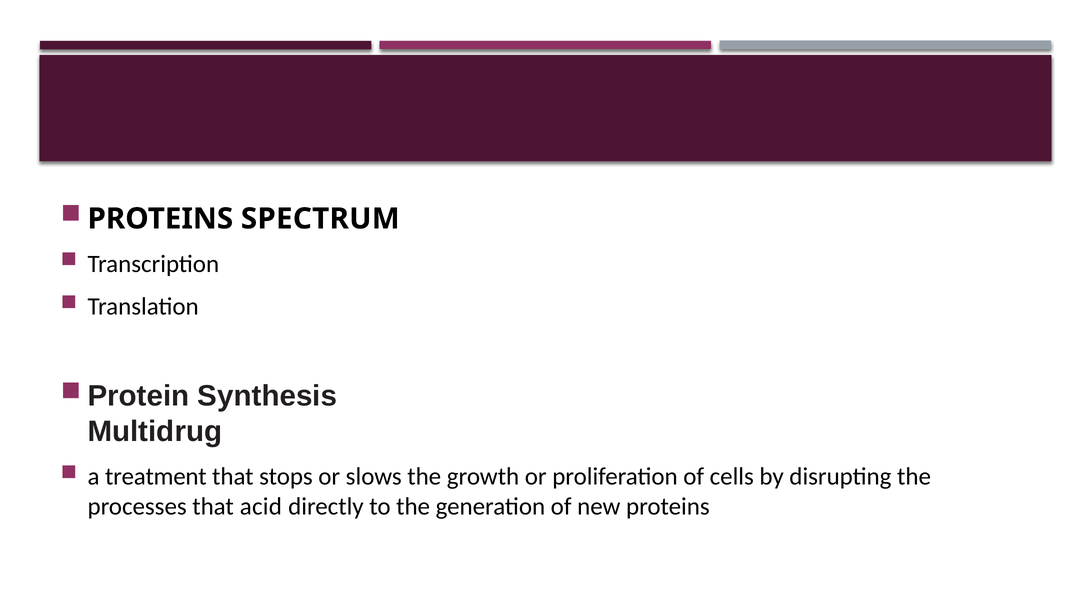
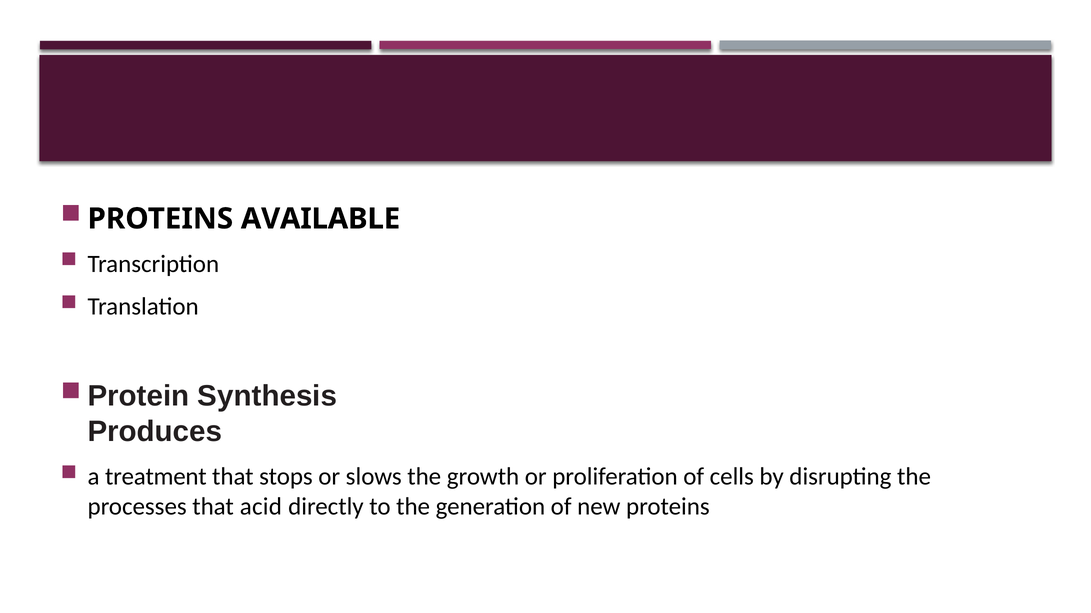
SPECTRUM: SPECTRUM -> AVAILABLE
Multidrug: Multidrug -> Produces
